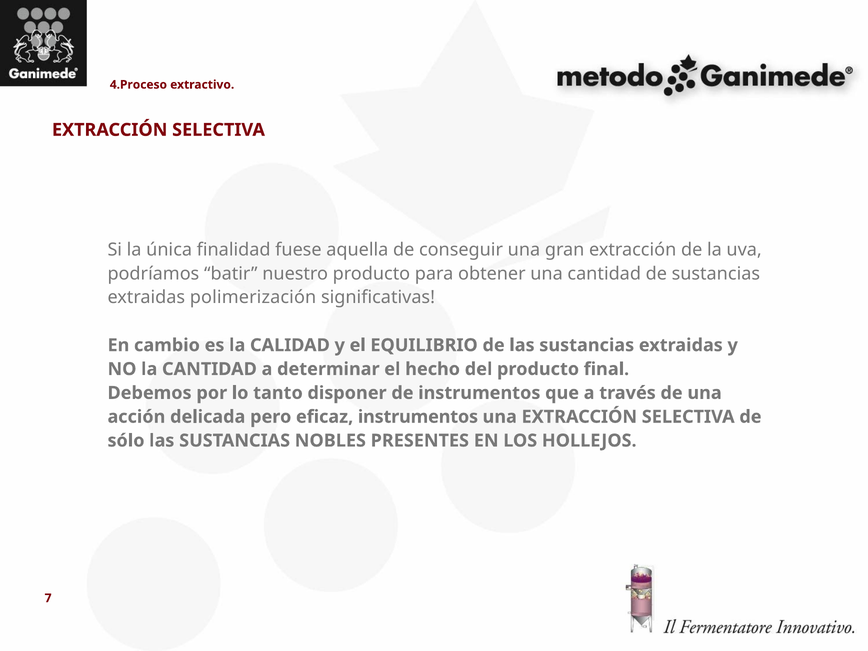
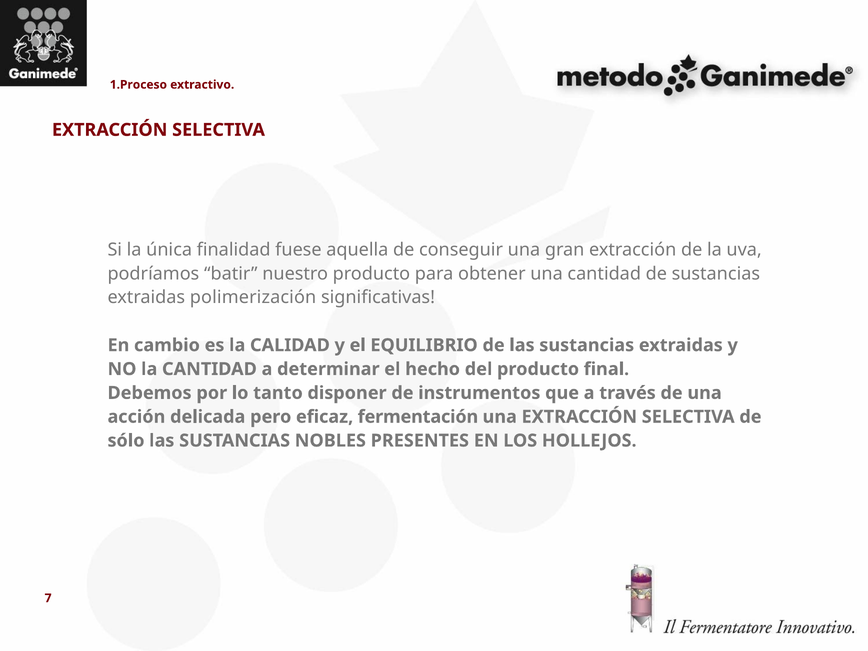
4.Proceso: 4.Proceso -> 1.Proceso
eficaz instrumentos: instrumentos -> fermentación
